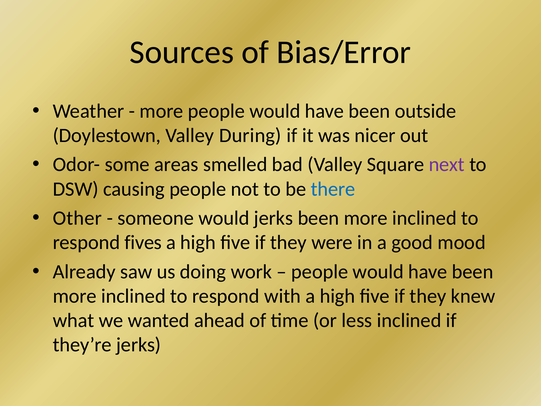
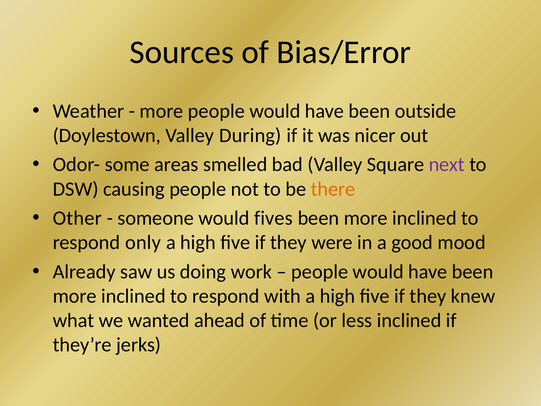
there colour: blue -> orange
would jerks: jerks -> fives
fives: fives -> only
